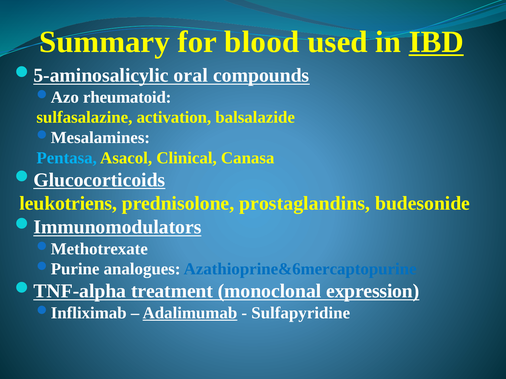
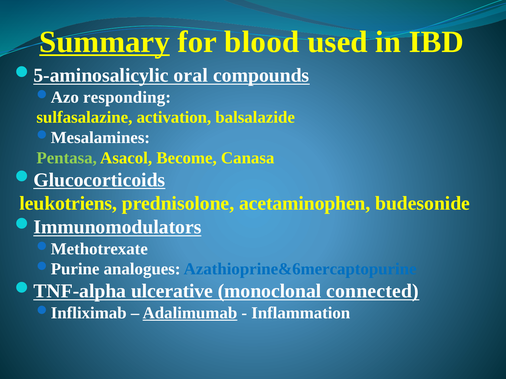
Summary underline: none -> present
IBD underline: present -> none
rheumatoid: rheumatoid -> responding
Pentasa colour: light blue -> light green
Clinical: Clinical -> Become
prostaglandins: prostaglandins -> acetaminophen
treatment: treatment -> ulcerative
expression: expression -> connected
Sulfapyridine: Sulfapyridine -> Inflammation
